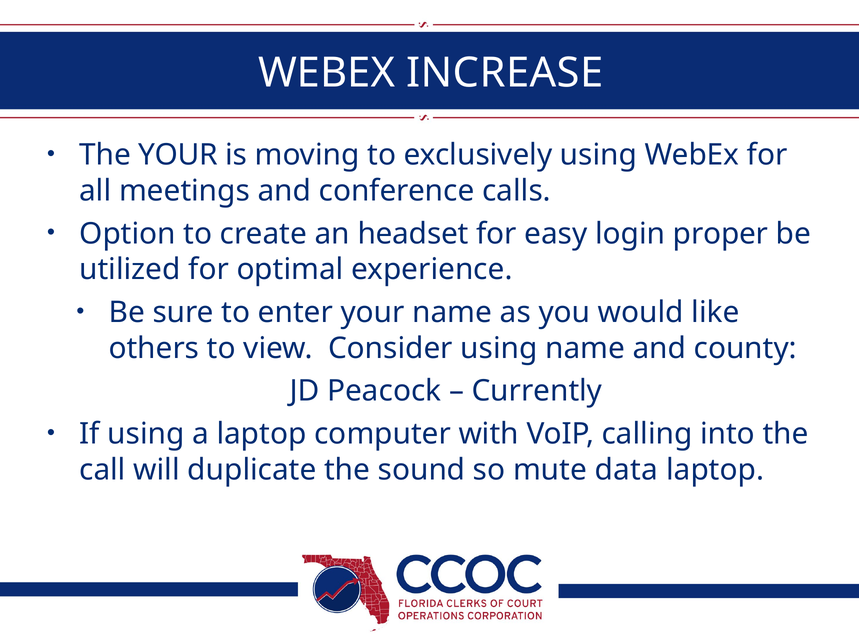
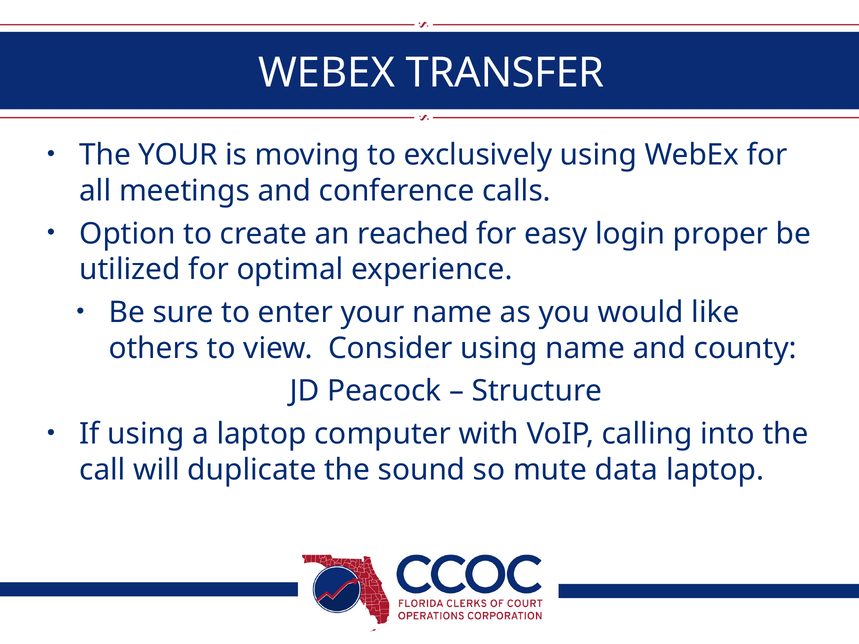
INCREASE: INCREASE -> TRANSFER
headset: headset -> reached
Currently: Currently -> Structure
